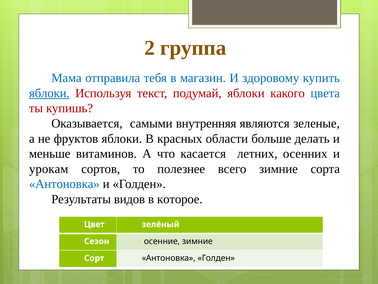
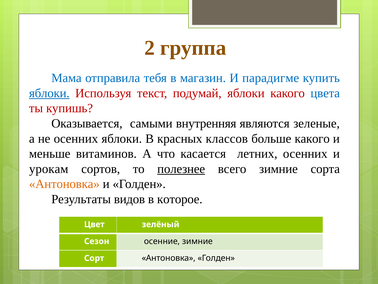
здоровому: здоровому -> парадигме
не фруктов: фруктов -> осенних
области: области -> классов
больше делать: делать -> какого
полезнее underline: none -> present
Антоновка at (64, 184) colour: blue -> orange
